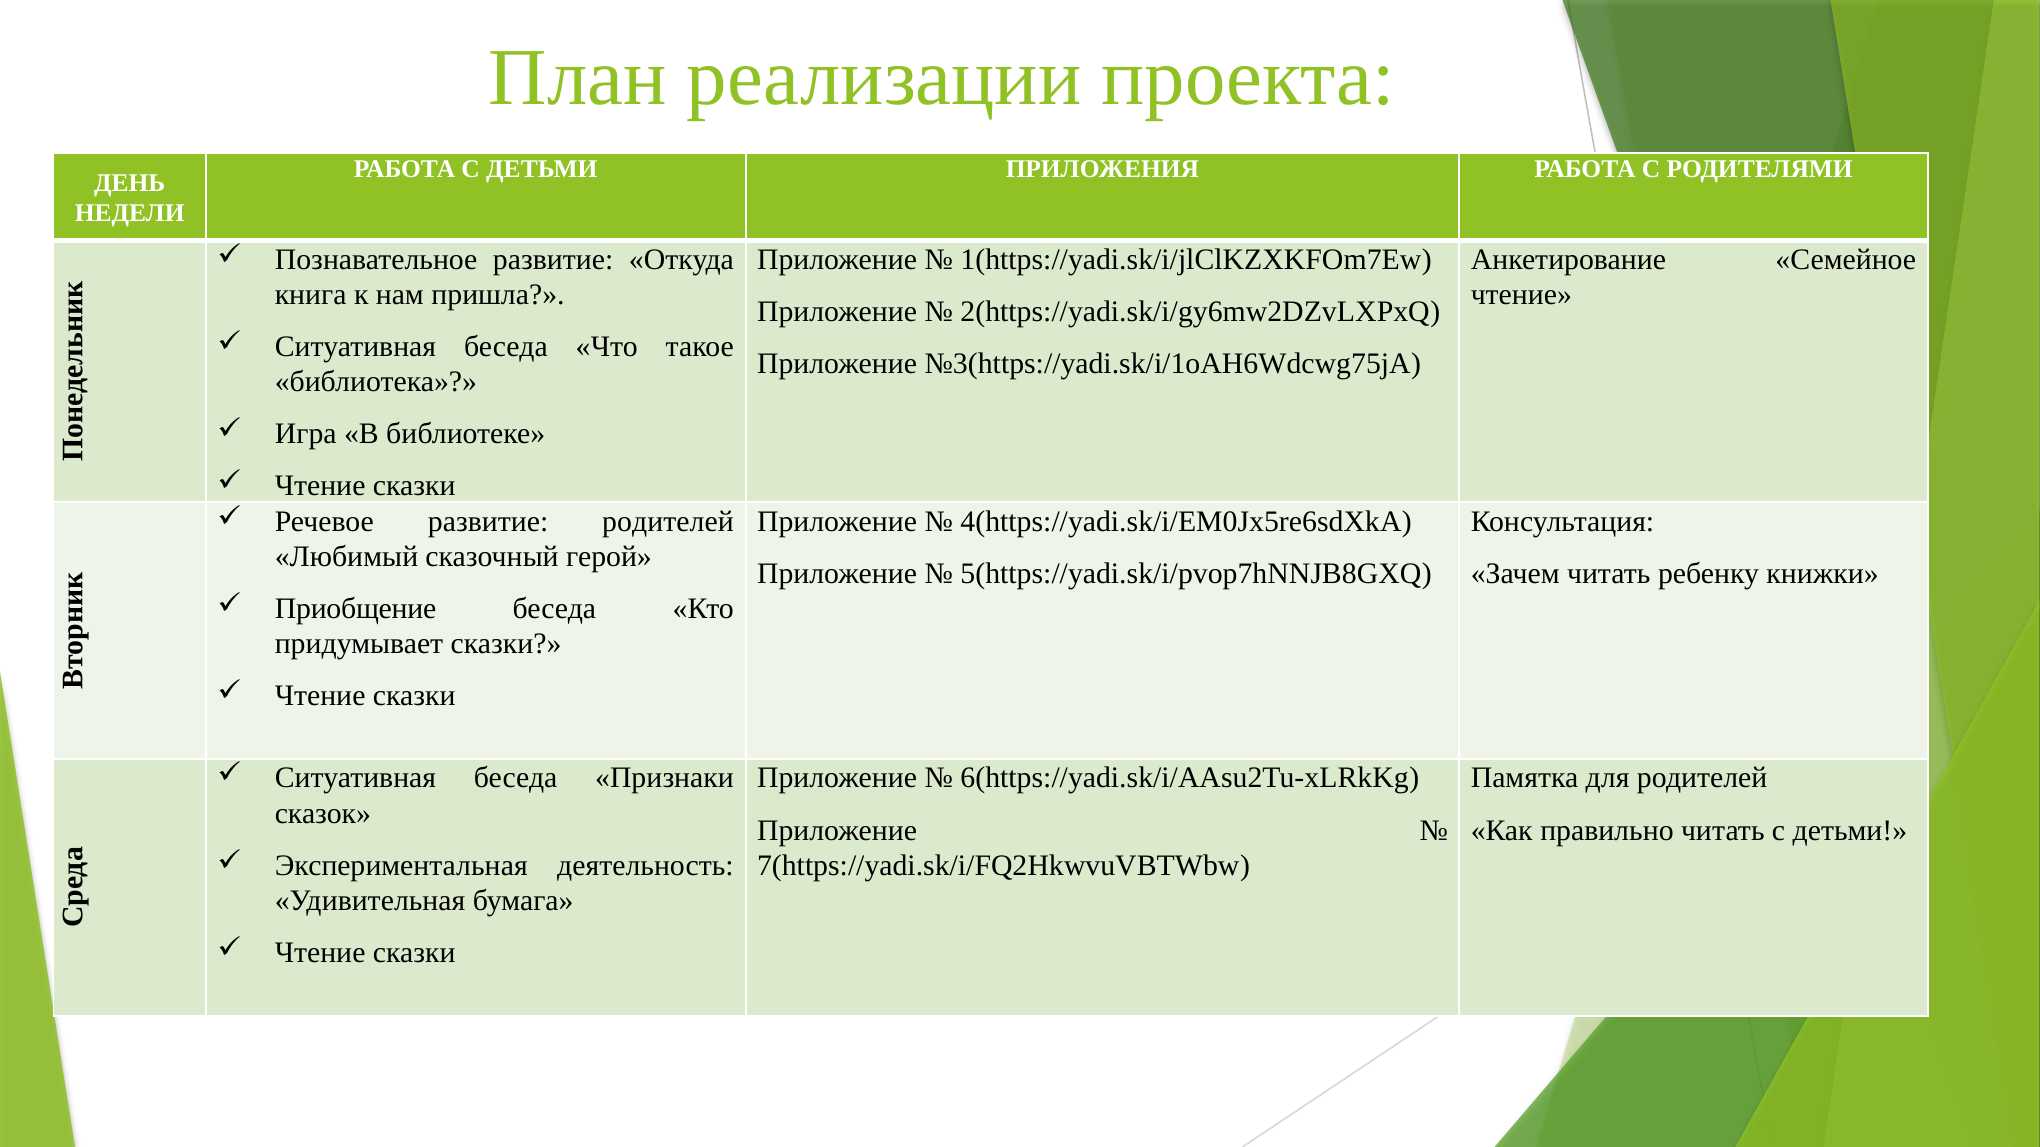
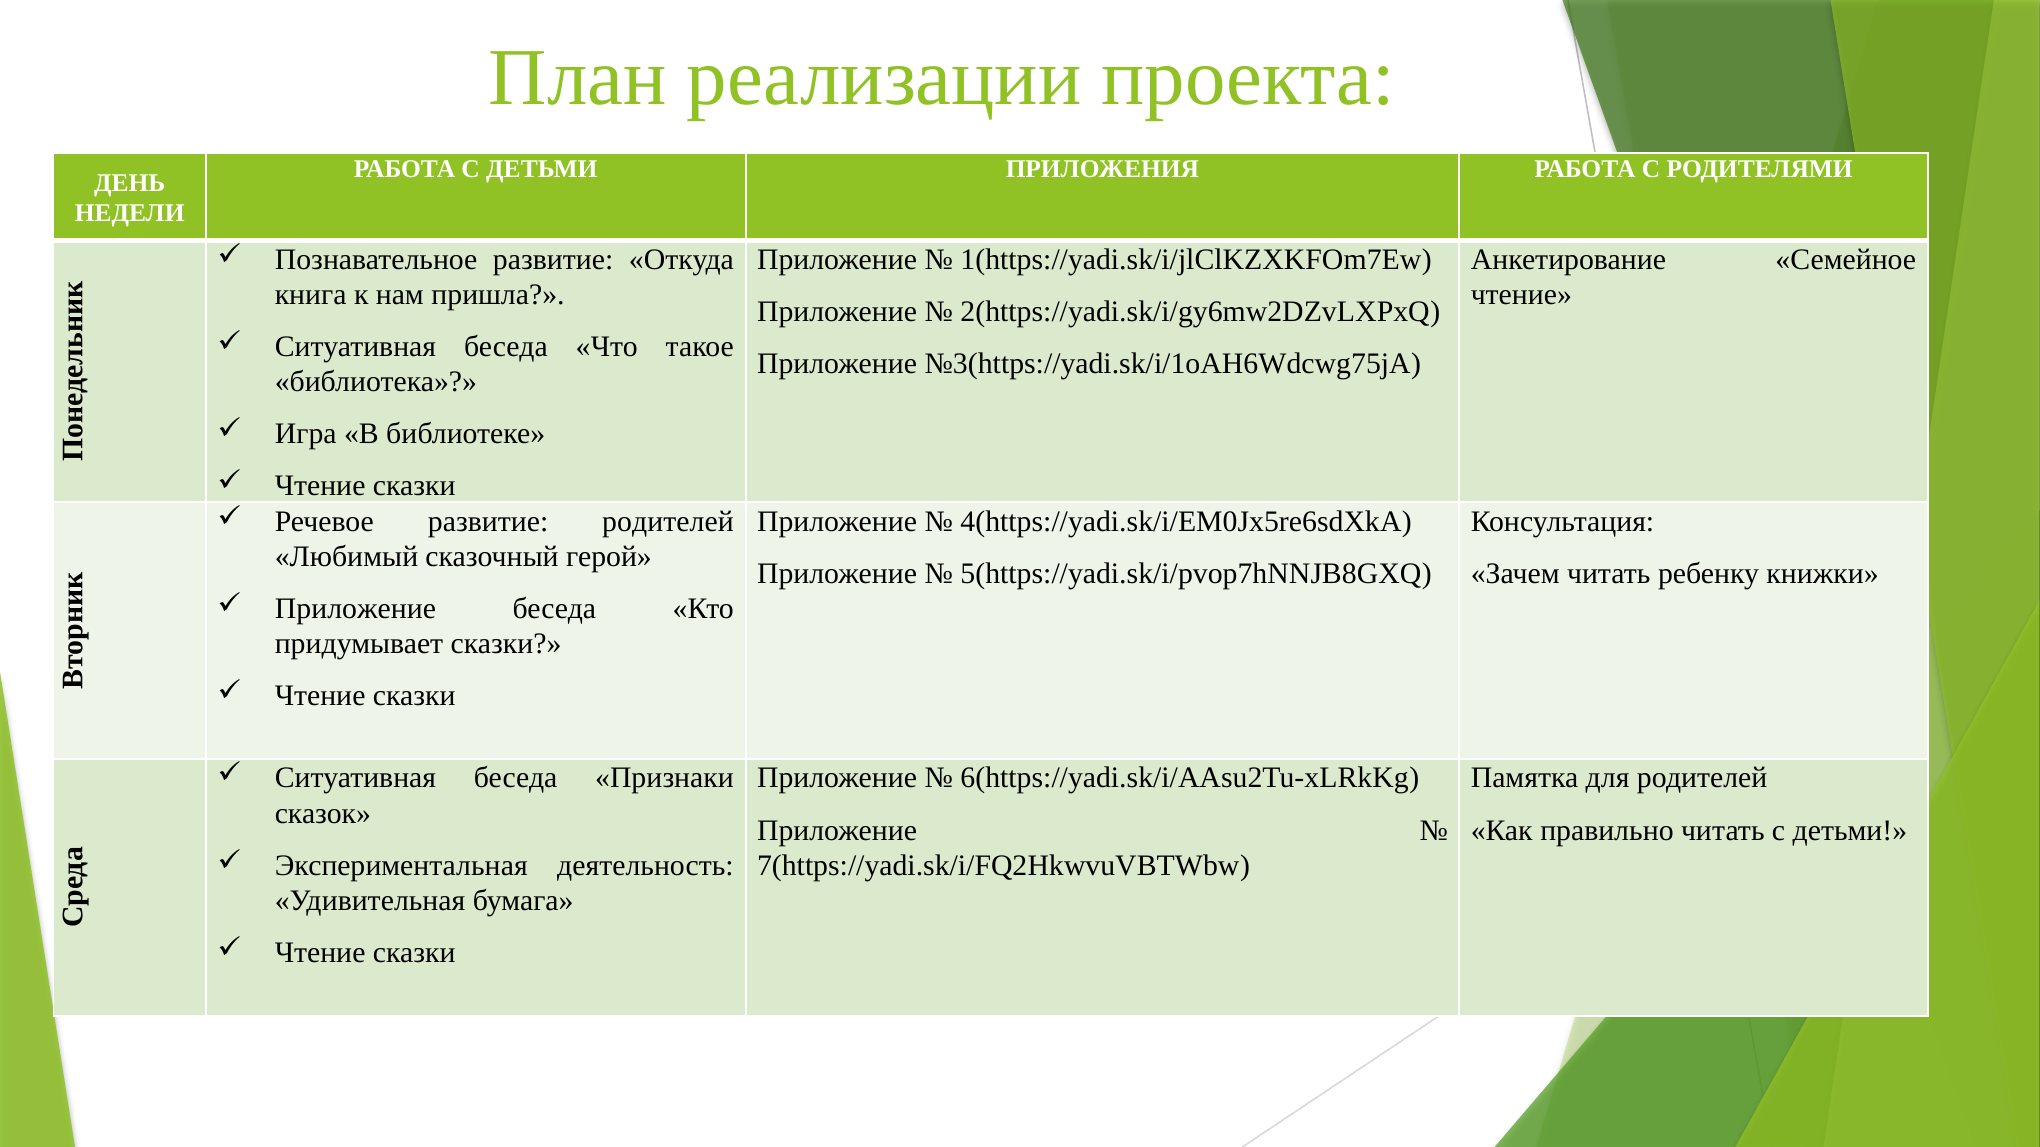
Приобщение at (356, 609): Приобщение -> Приложение
